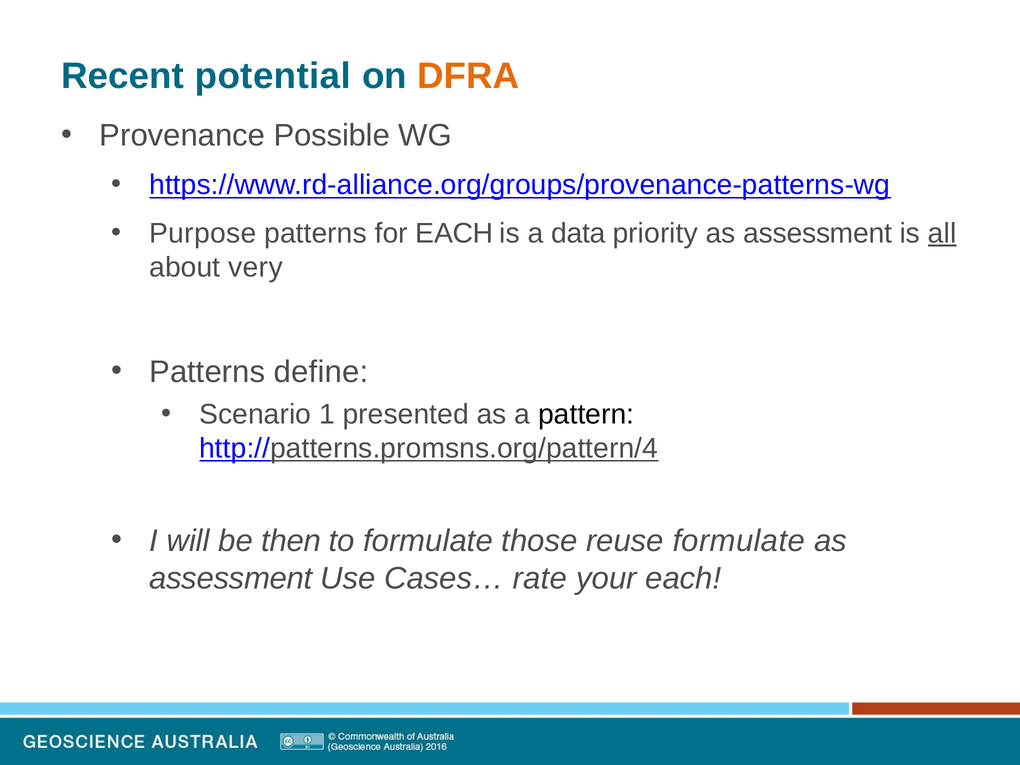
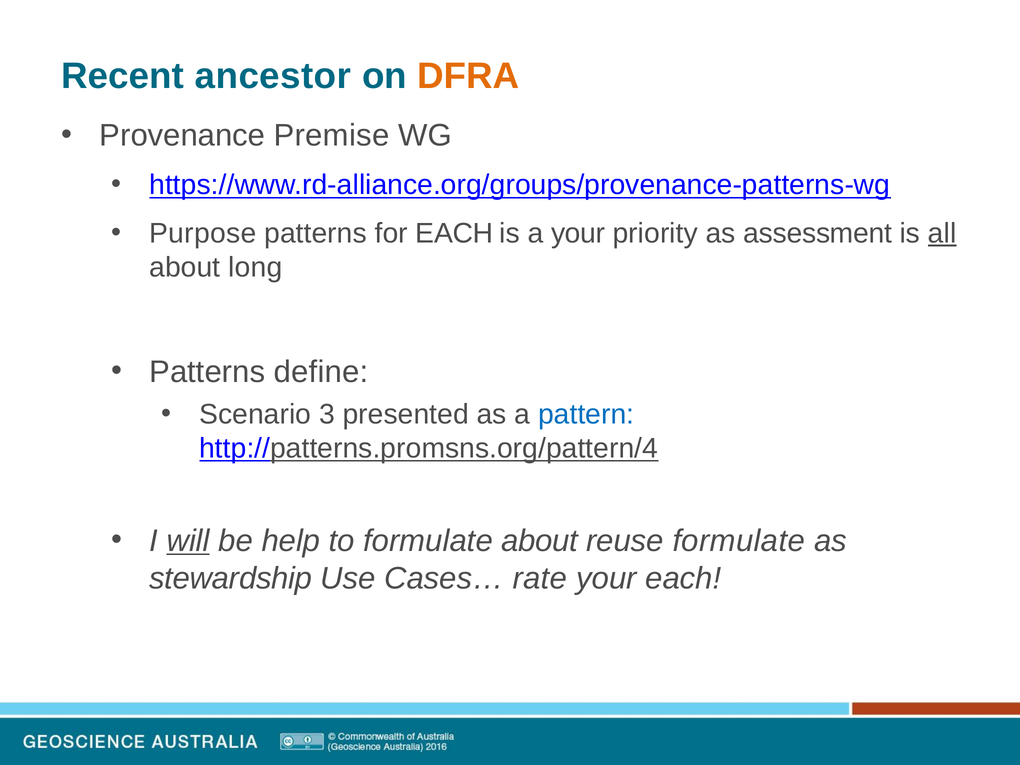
potential: potential -> ancestor
Possible: Possible -> Premise
a data: data -> your
very: very -> long
1: 1 -> 3
pattern colour: black -> blue
will underline: none -> present
then: then -> help
formulate those: those -> about
assessment at (231, 578): assessment -> stewardship
